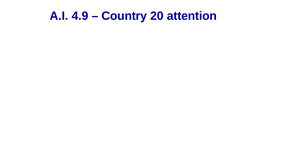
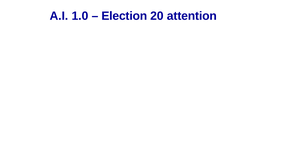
4.9: 4.9 -> 1.0
Country: Country -> Election
